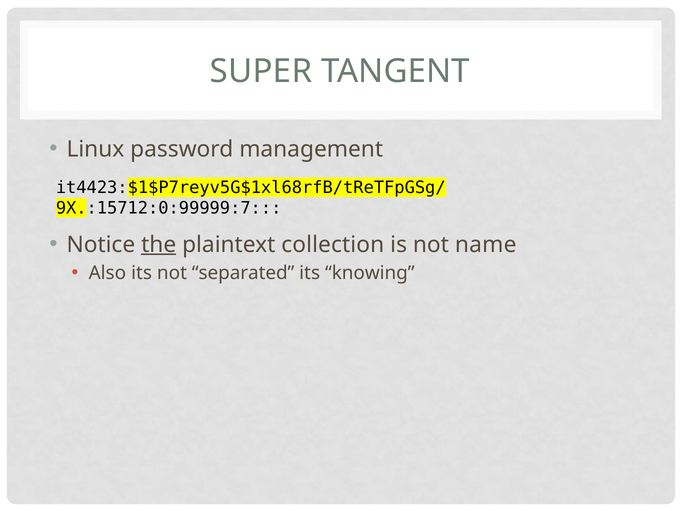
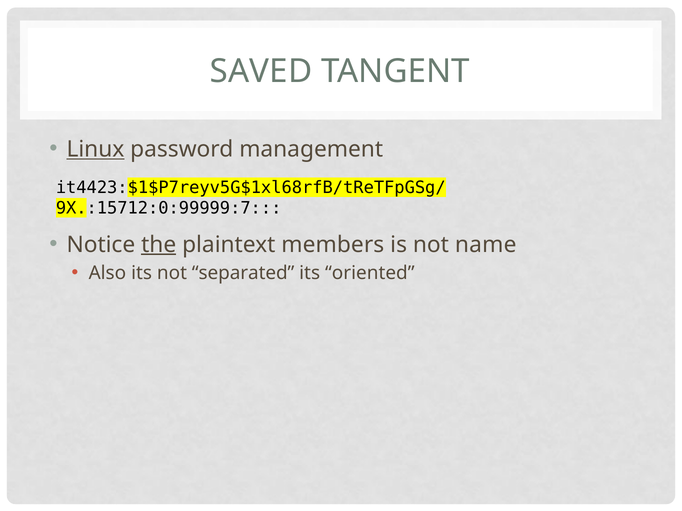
SUPER: SUPER -> SAVED
Linux underline: none -> present
collection: collection -> members
knowing: knowing -> oriented
